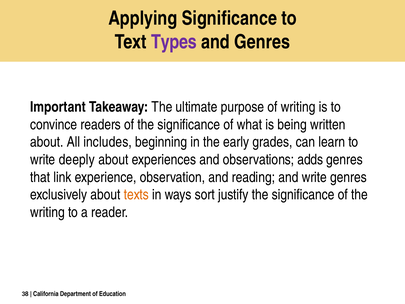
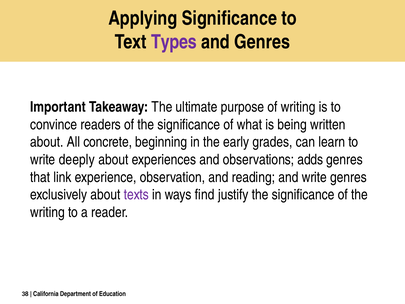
includes: includes -> concrete
texts colour: orange -> purple
sort: sort -> find
